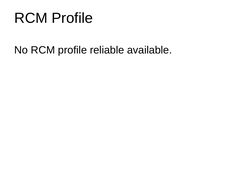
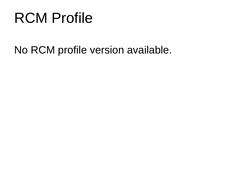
reliable: reliable -> version
